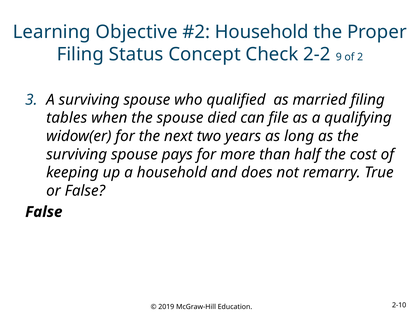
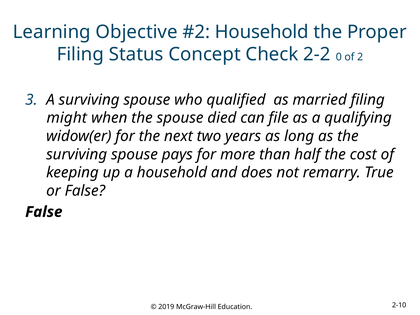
9: 9 -> 0
tables: tables -> might
